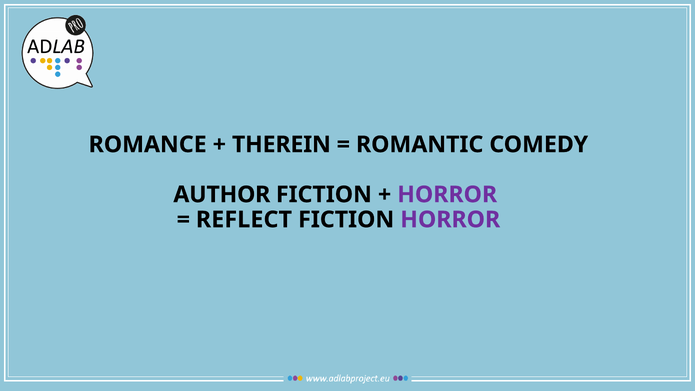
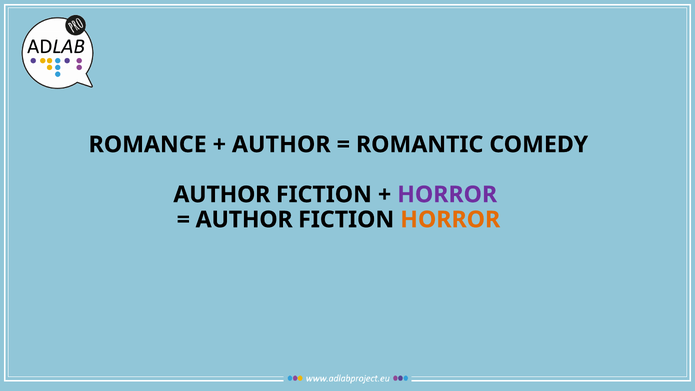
THEREIN at (281, 145): THEREIN -> AUTHOR
REFLECT at (244, 220): REFLECT -> AUTHOR
HORROR at (450, 220) colour: purple -> orange
